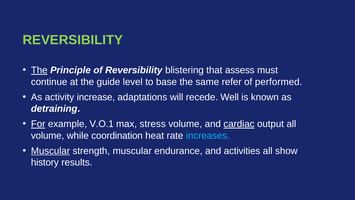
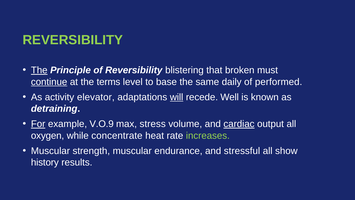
assess: assess -> broken
continue underline: none -> present
guide: guide -> terms
refer: refer -> daily
increase: increase -> elevator
will underline: none -> present
V.O.1: V.O.1 -> V.O.9
volume at (48, 135): volume -> oxygen
coordination: coordination -> concentrate
increases colour: light blue -> light green
Muscular at (50, 151) underline: present -> none
activities: activities -> stressful
